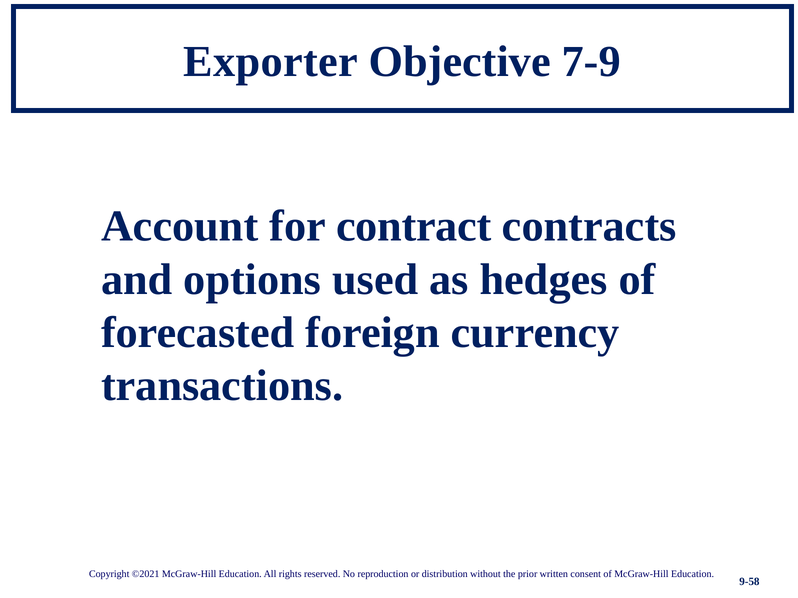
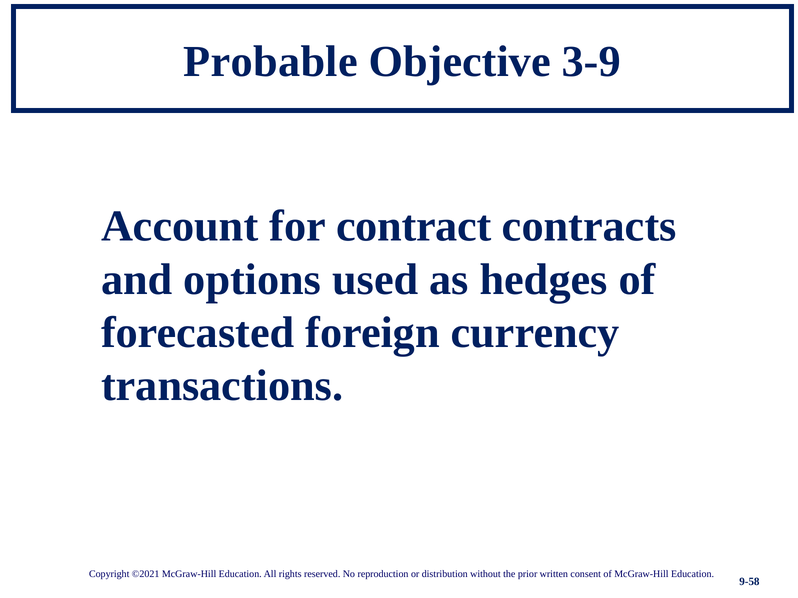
Exporter: Exporter -> Probable
7-9: 7-9 -> 3-9
